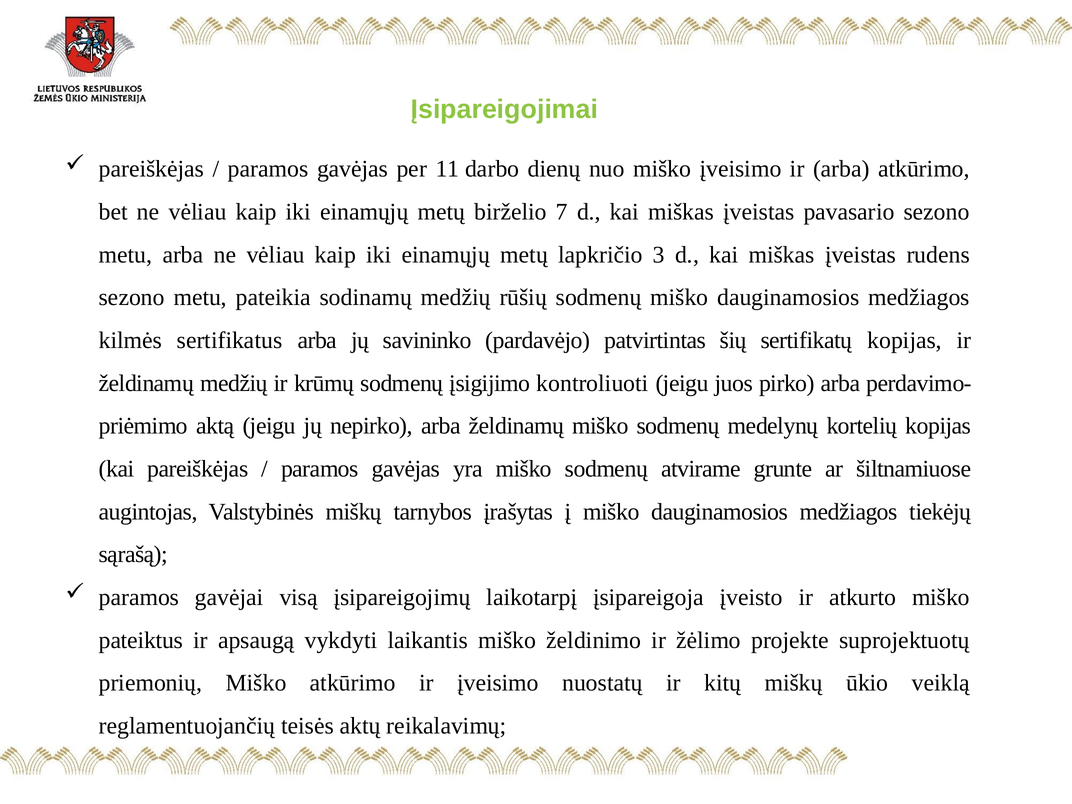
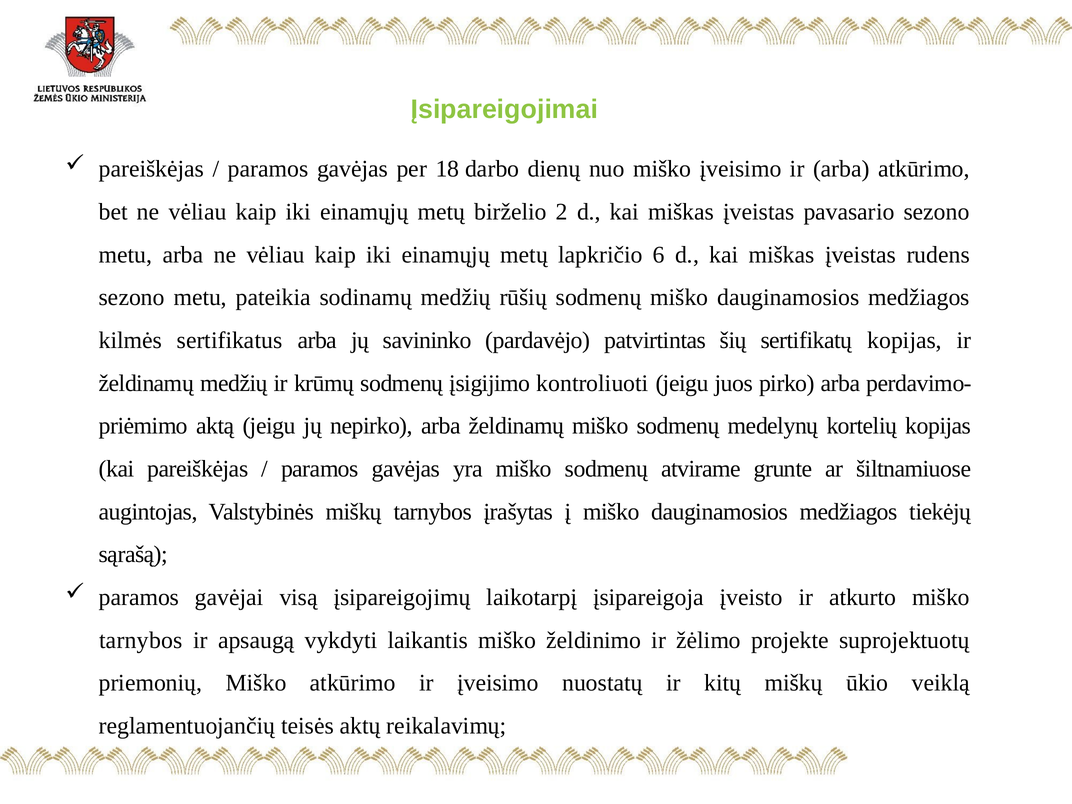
11: 11 -> 18
7: 7 -> 2
3: 3 -> 6
pateiktus at (141, 640): pateiktus -> tarnybos
